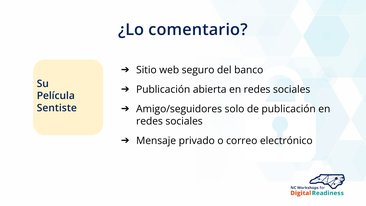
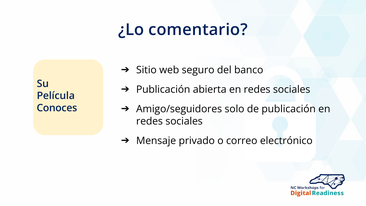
Sentiste: Sentiste -> Conoces
